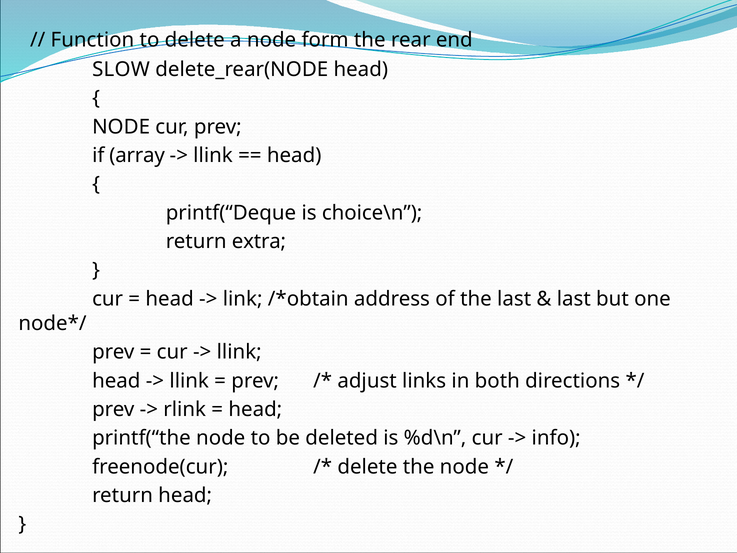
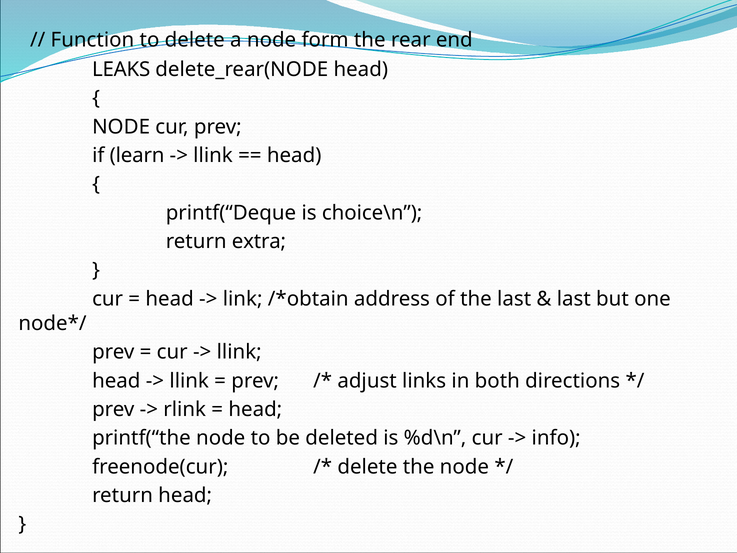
SLOW: SLOW -> LEAKS
array: array -> learn
